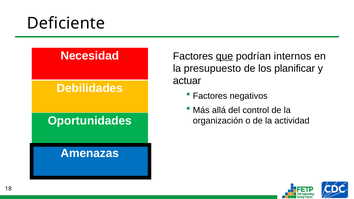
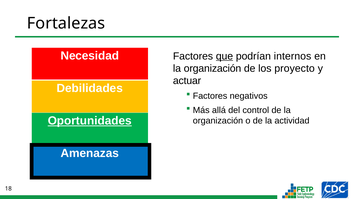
Deficiente: Deficiente -> Fortalezas
presupuesto at (212, 69): presupuesto -> organización
planificar: planificar -> proyecto
Oportunidades underline: none -> present
